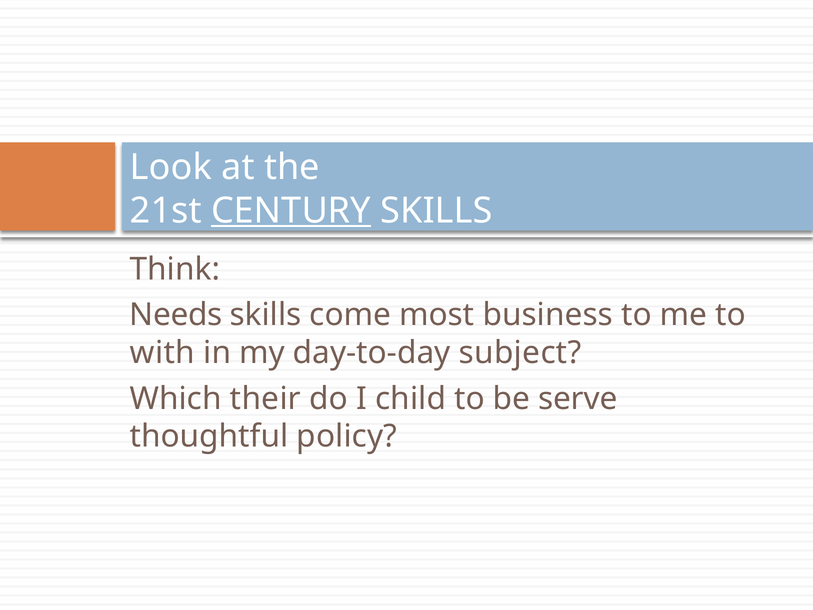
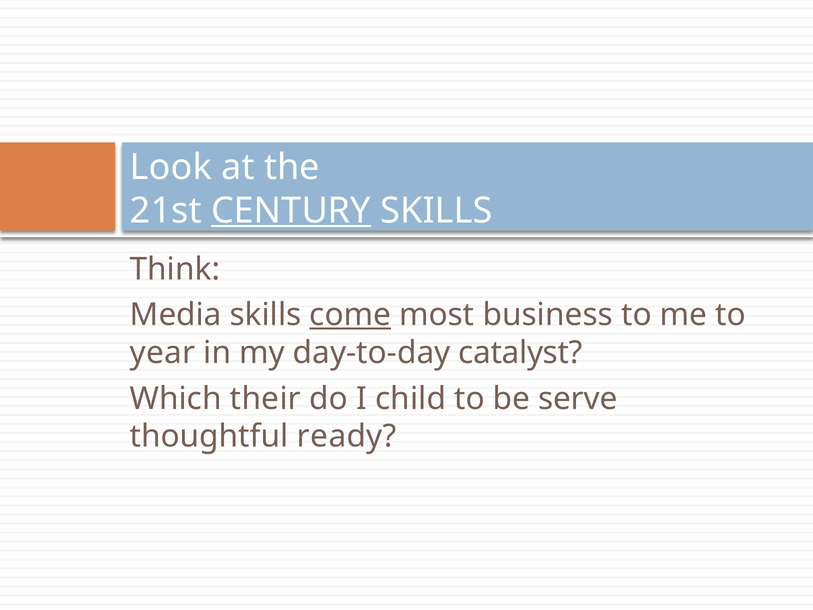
Needs: Needs -> Media
come underline: none -> present
with: with -> year
subject: subject -> catalyst
policy: policy -> ready
